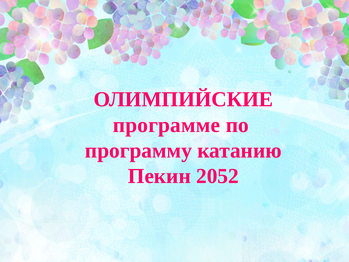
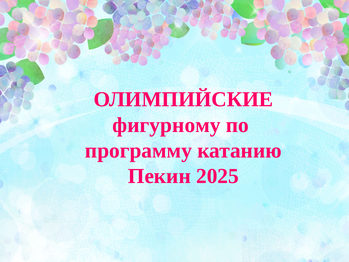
программе: программе -> фигурному
2052: 2052 -> 2025
